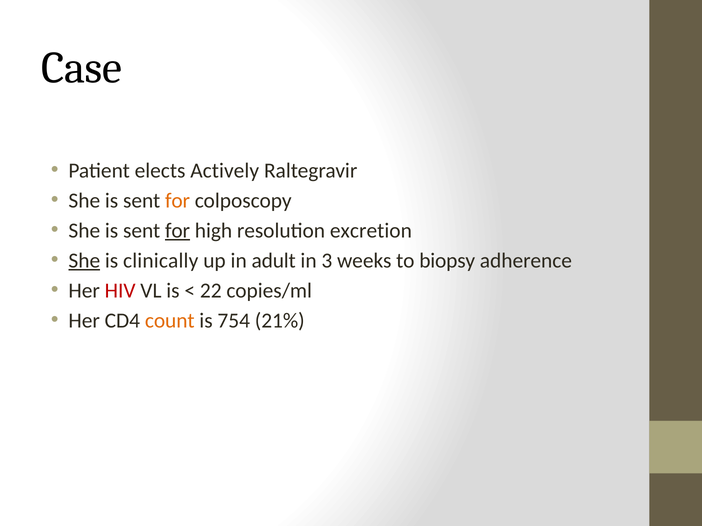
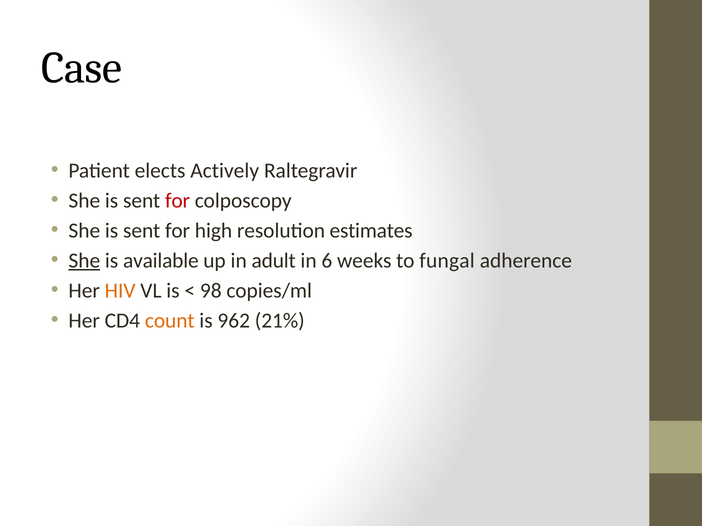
for at (178, 201) colour: orange -> red
for at (178, 231) underline: present -> none
excretion: excretion -> estimates
clinically: clinically -> available
3: 3 -> 6
biopsy: biopsy -> fungal
HIV colour: red -> orange
22: 22 -> 98
754: 754 -> 962
